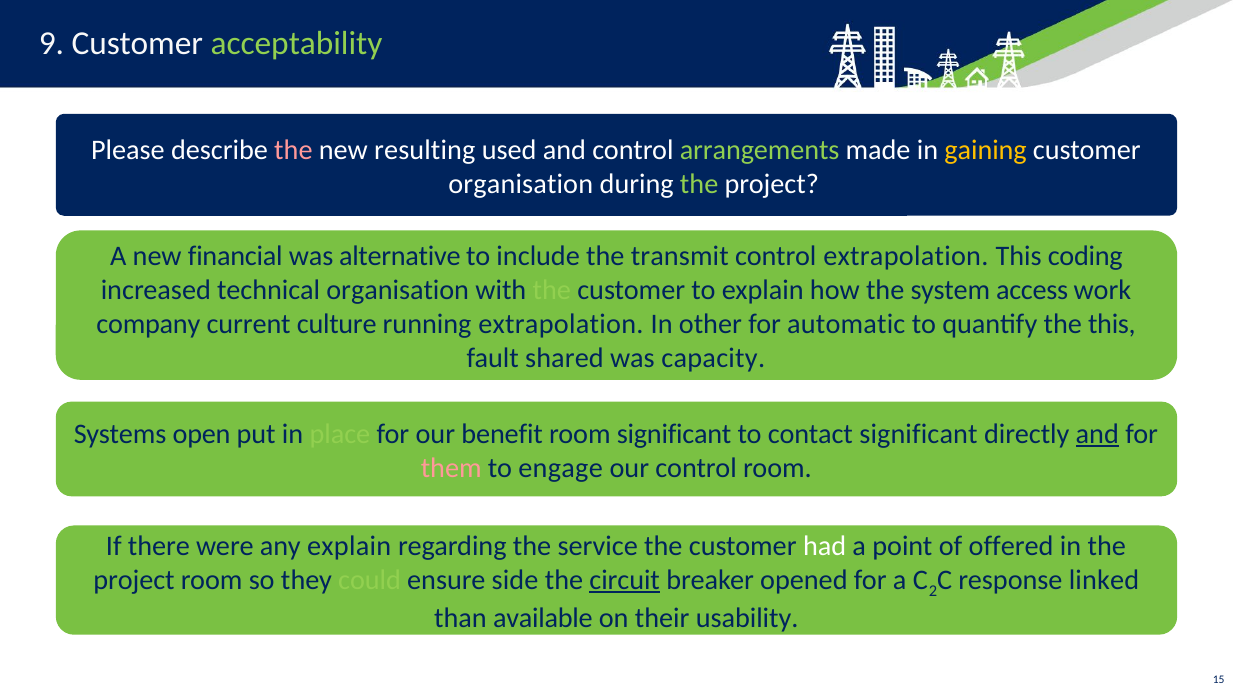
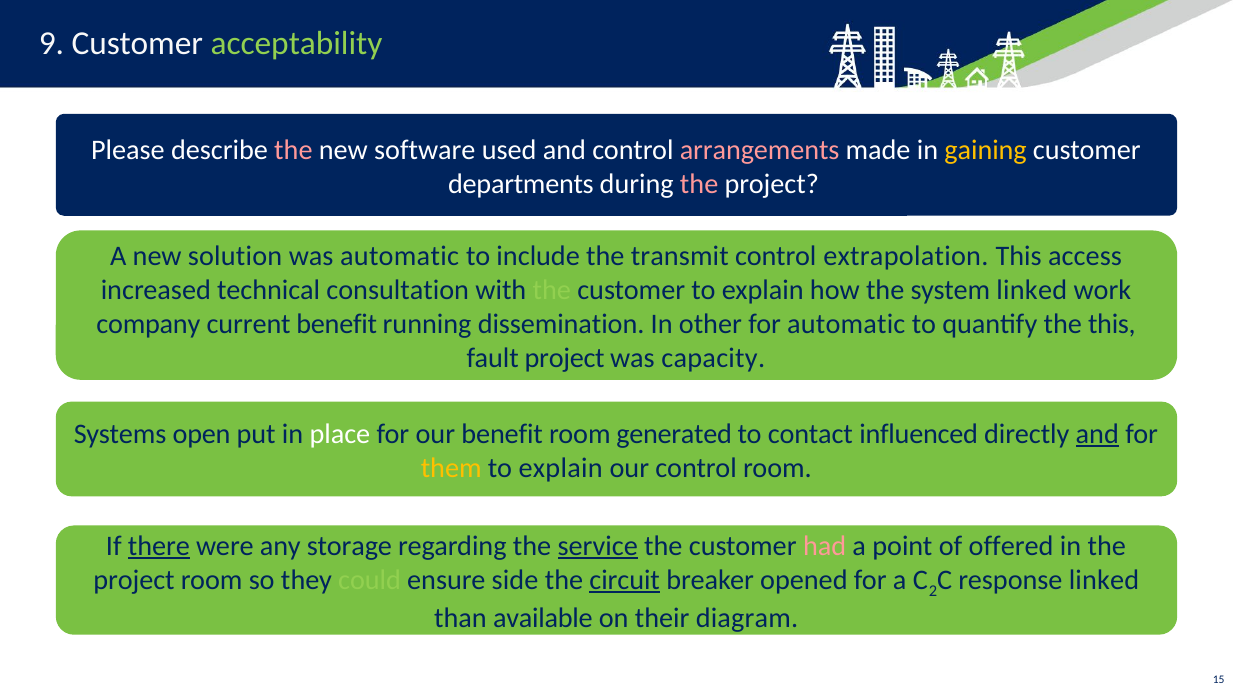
resulting: resulting -> software
arrangements colour: light green -> pink
organisation at (521, 184): organisation -> departments
the at (699, 184) colour: light green -> pink
financial: financial -> solution
was alternative: alternative -> automatic
coding: coding -> access
technical organisation: organisation -> consultation
system access: access -> linked
current culture: culture -> benefit
running extrapolation: extrapolation -> dissemination
fault shared: shared -> project
place colour: light green -> white
room significant: significant -> generated
contact significant: significant -> influenced
them colour: pink -> yellow
engage at (561, 468): engage -> explain
there underline: none -> present
any explain: explain -> storage
service underline: none -> present
had colour: white -> pink
usability: usability -> diagram
